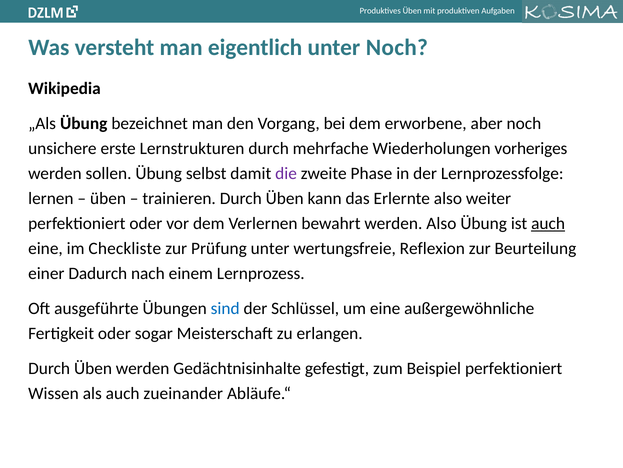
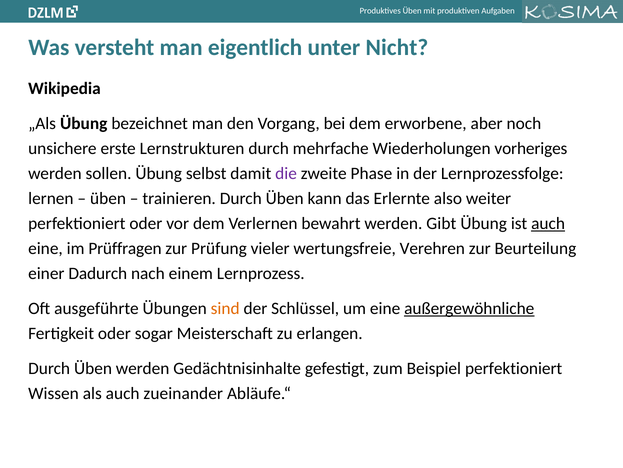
unter Noch: Noch -> Nicht
werden Also: Also -> Gibt
Checkliste: Checkliste -> Prüffragen
Prüfung unter: unter -> vieler
Reflexion: Reflexion -> Verehren
sind colour: blue -> orange
außergewöhnliche underline: none -> present
